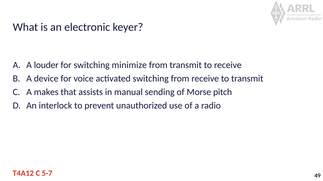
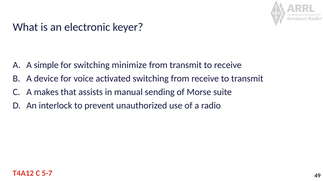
louder: louder -> simple
pitch: pitch -> suite
